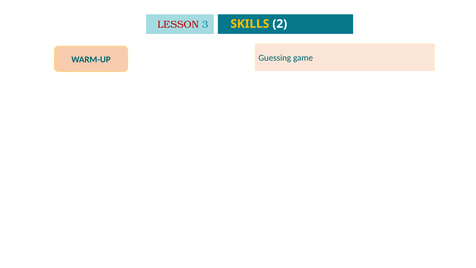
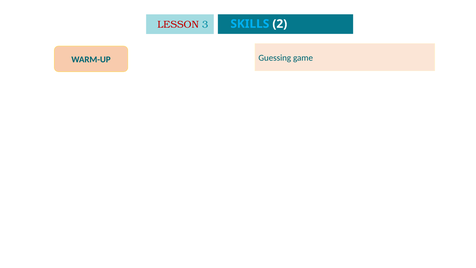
SKILLS colour: yellow -> light blue
